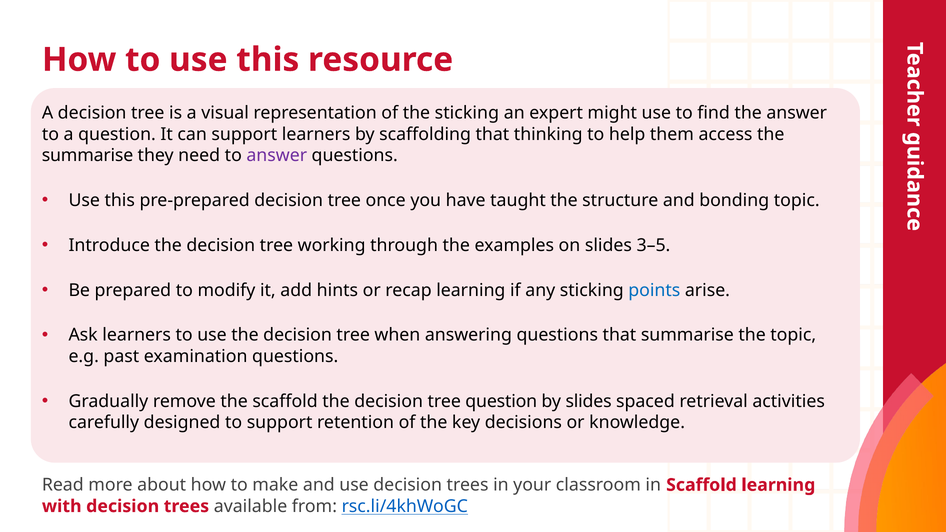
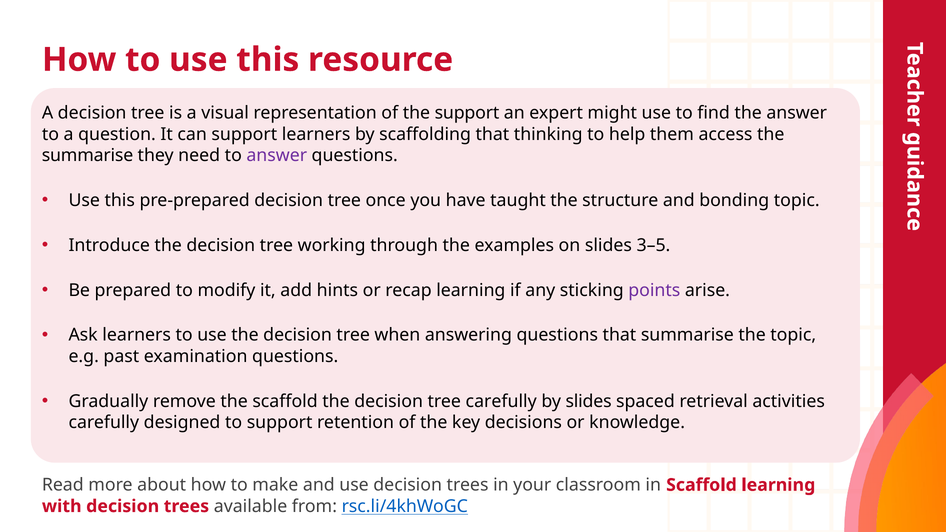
the sticking: sticking -> support
points colour: blue -> purple
tree question: question -> carefully
